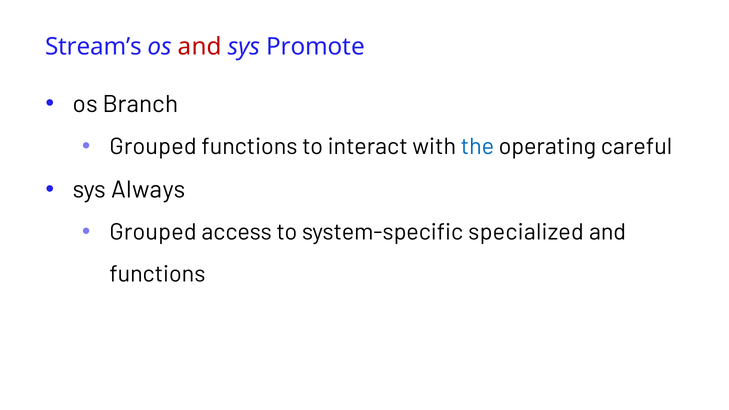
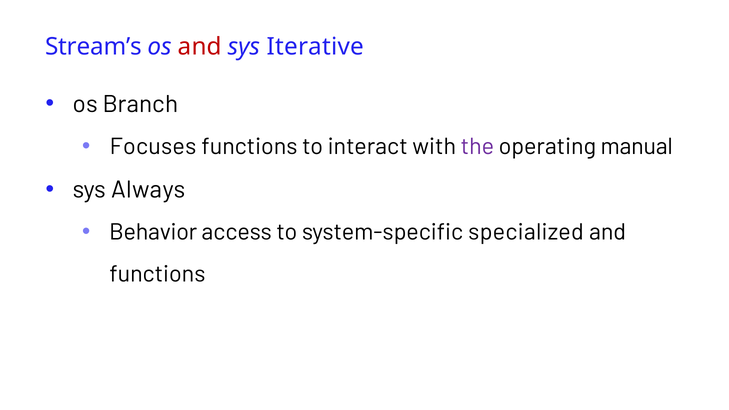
Promote: Promote -> Iterative
Grouped at (153, 147): Grouped -> Focuses
the colour: blue -> purple
careful: careful -> manual
Grouped at (153, 232): Grouped -> Behavior
